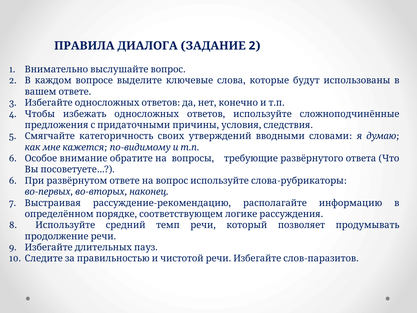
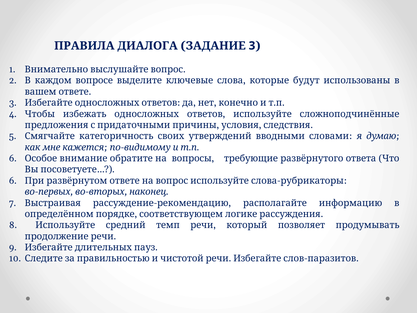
ЗАДАНИЕ 2: 2 -> 3
